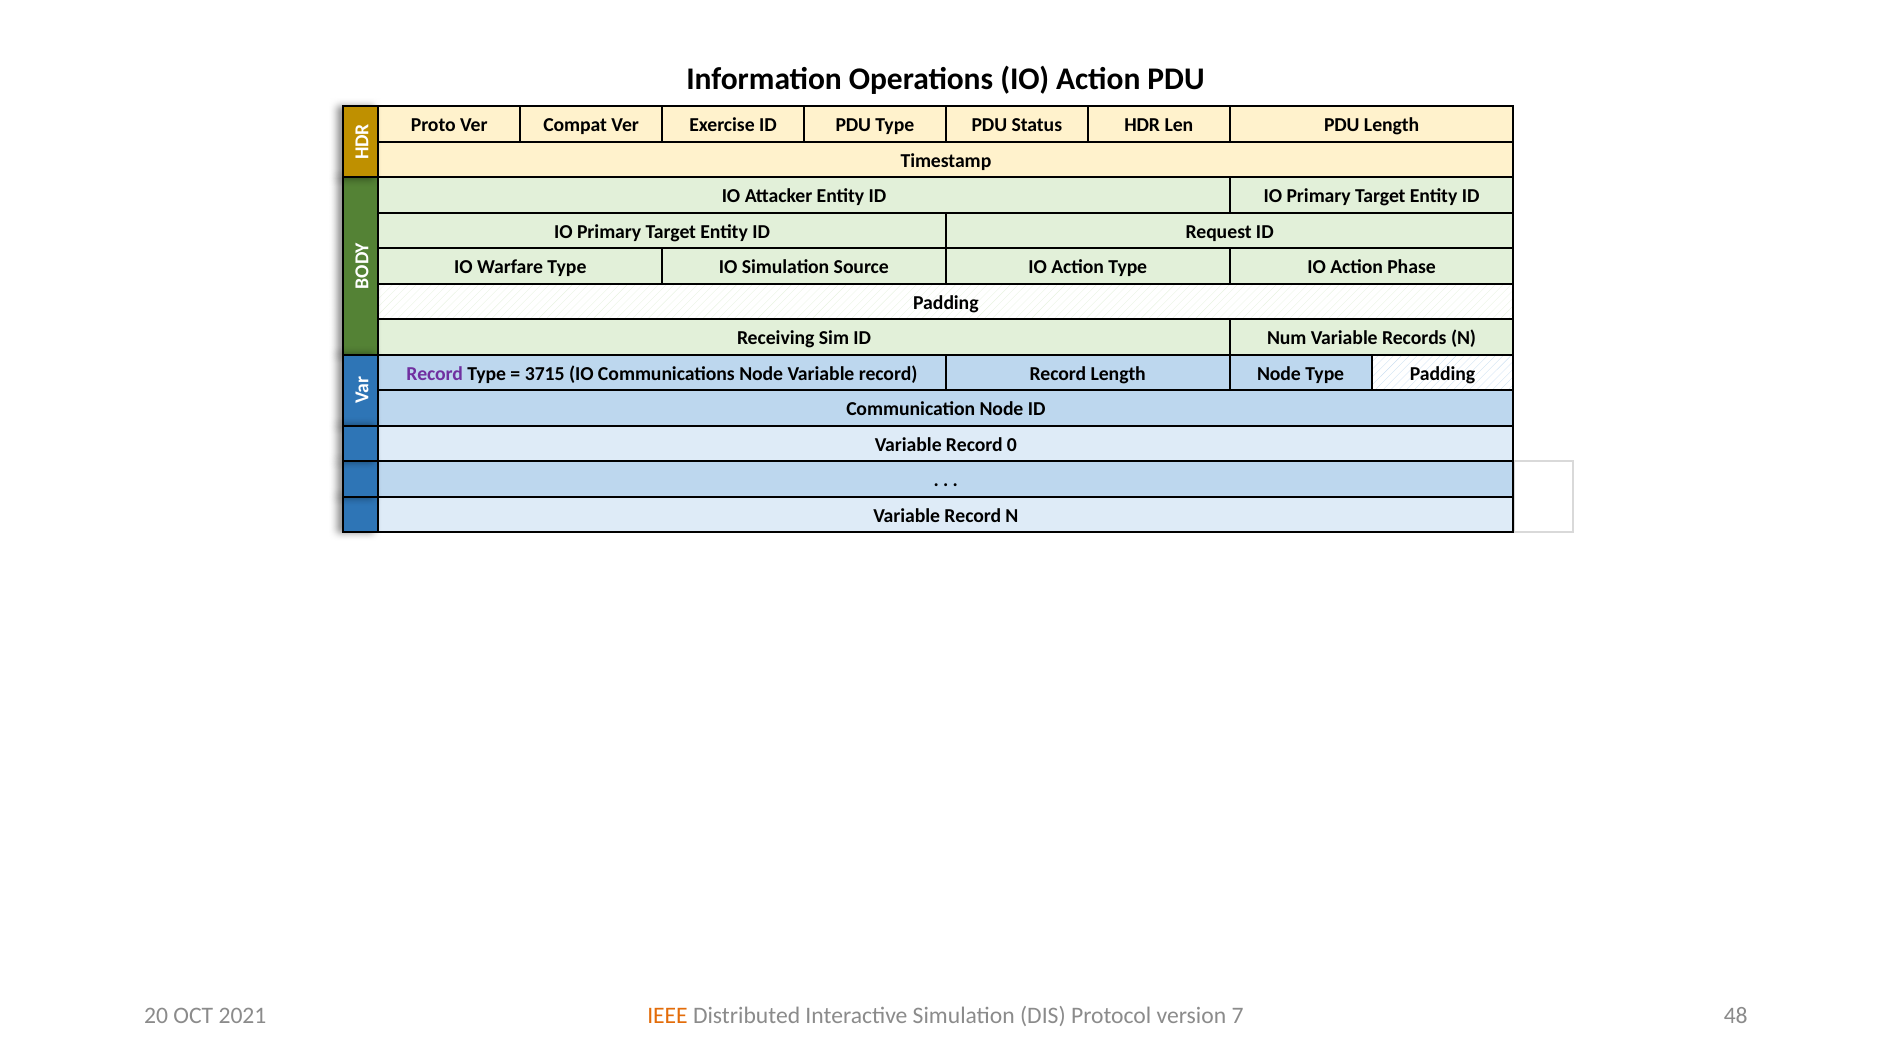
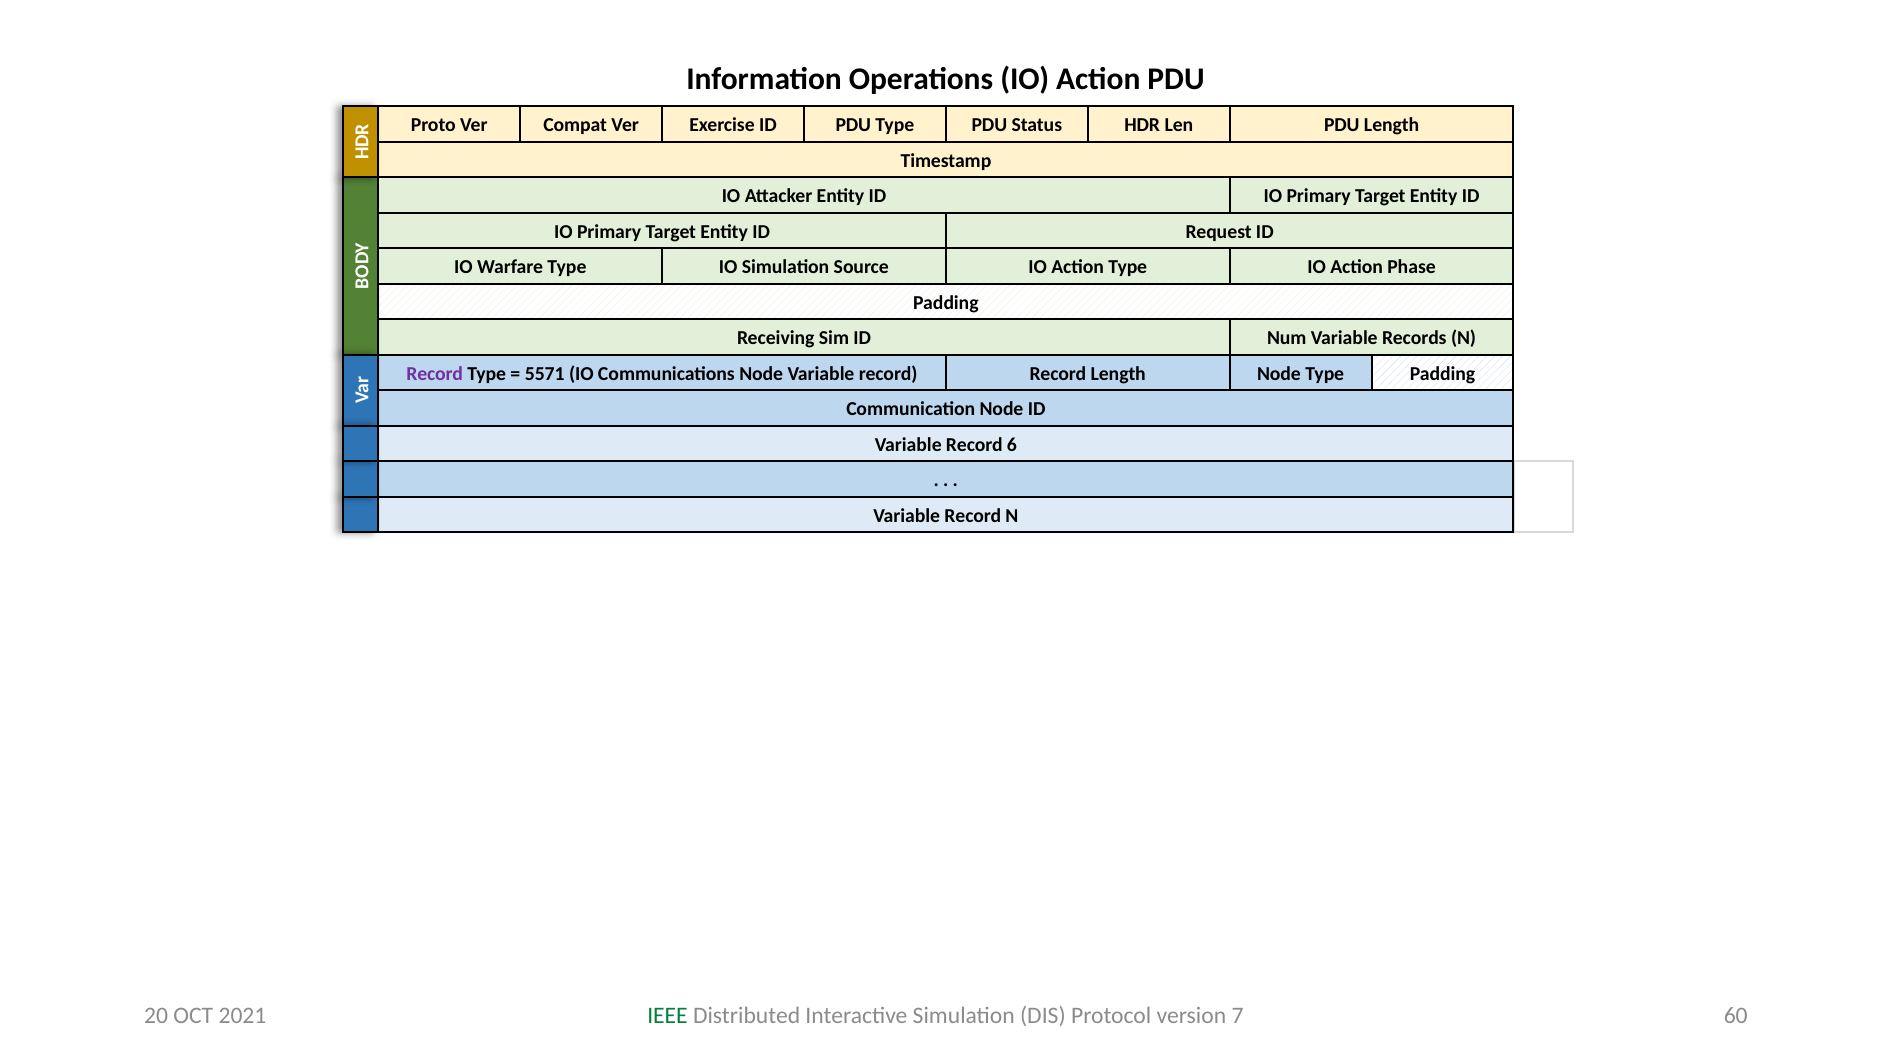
3715: 3715 -> 5571
0: 0 -> 6
IEEE colour: orange -> green
48: 48 -> 60
